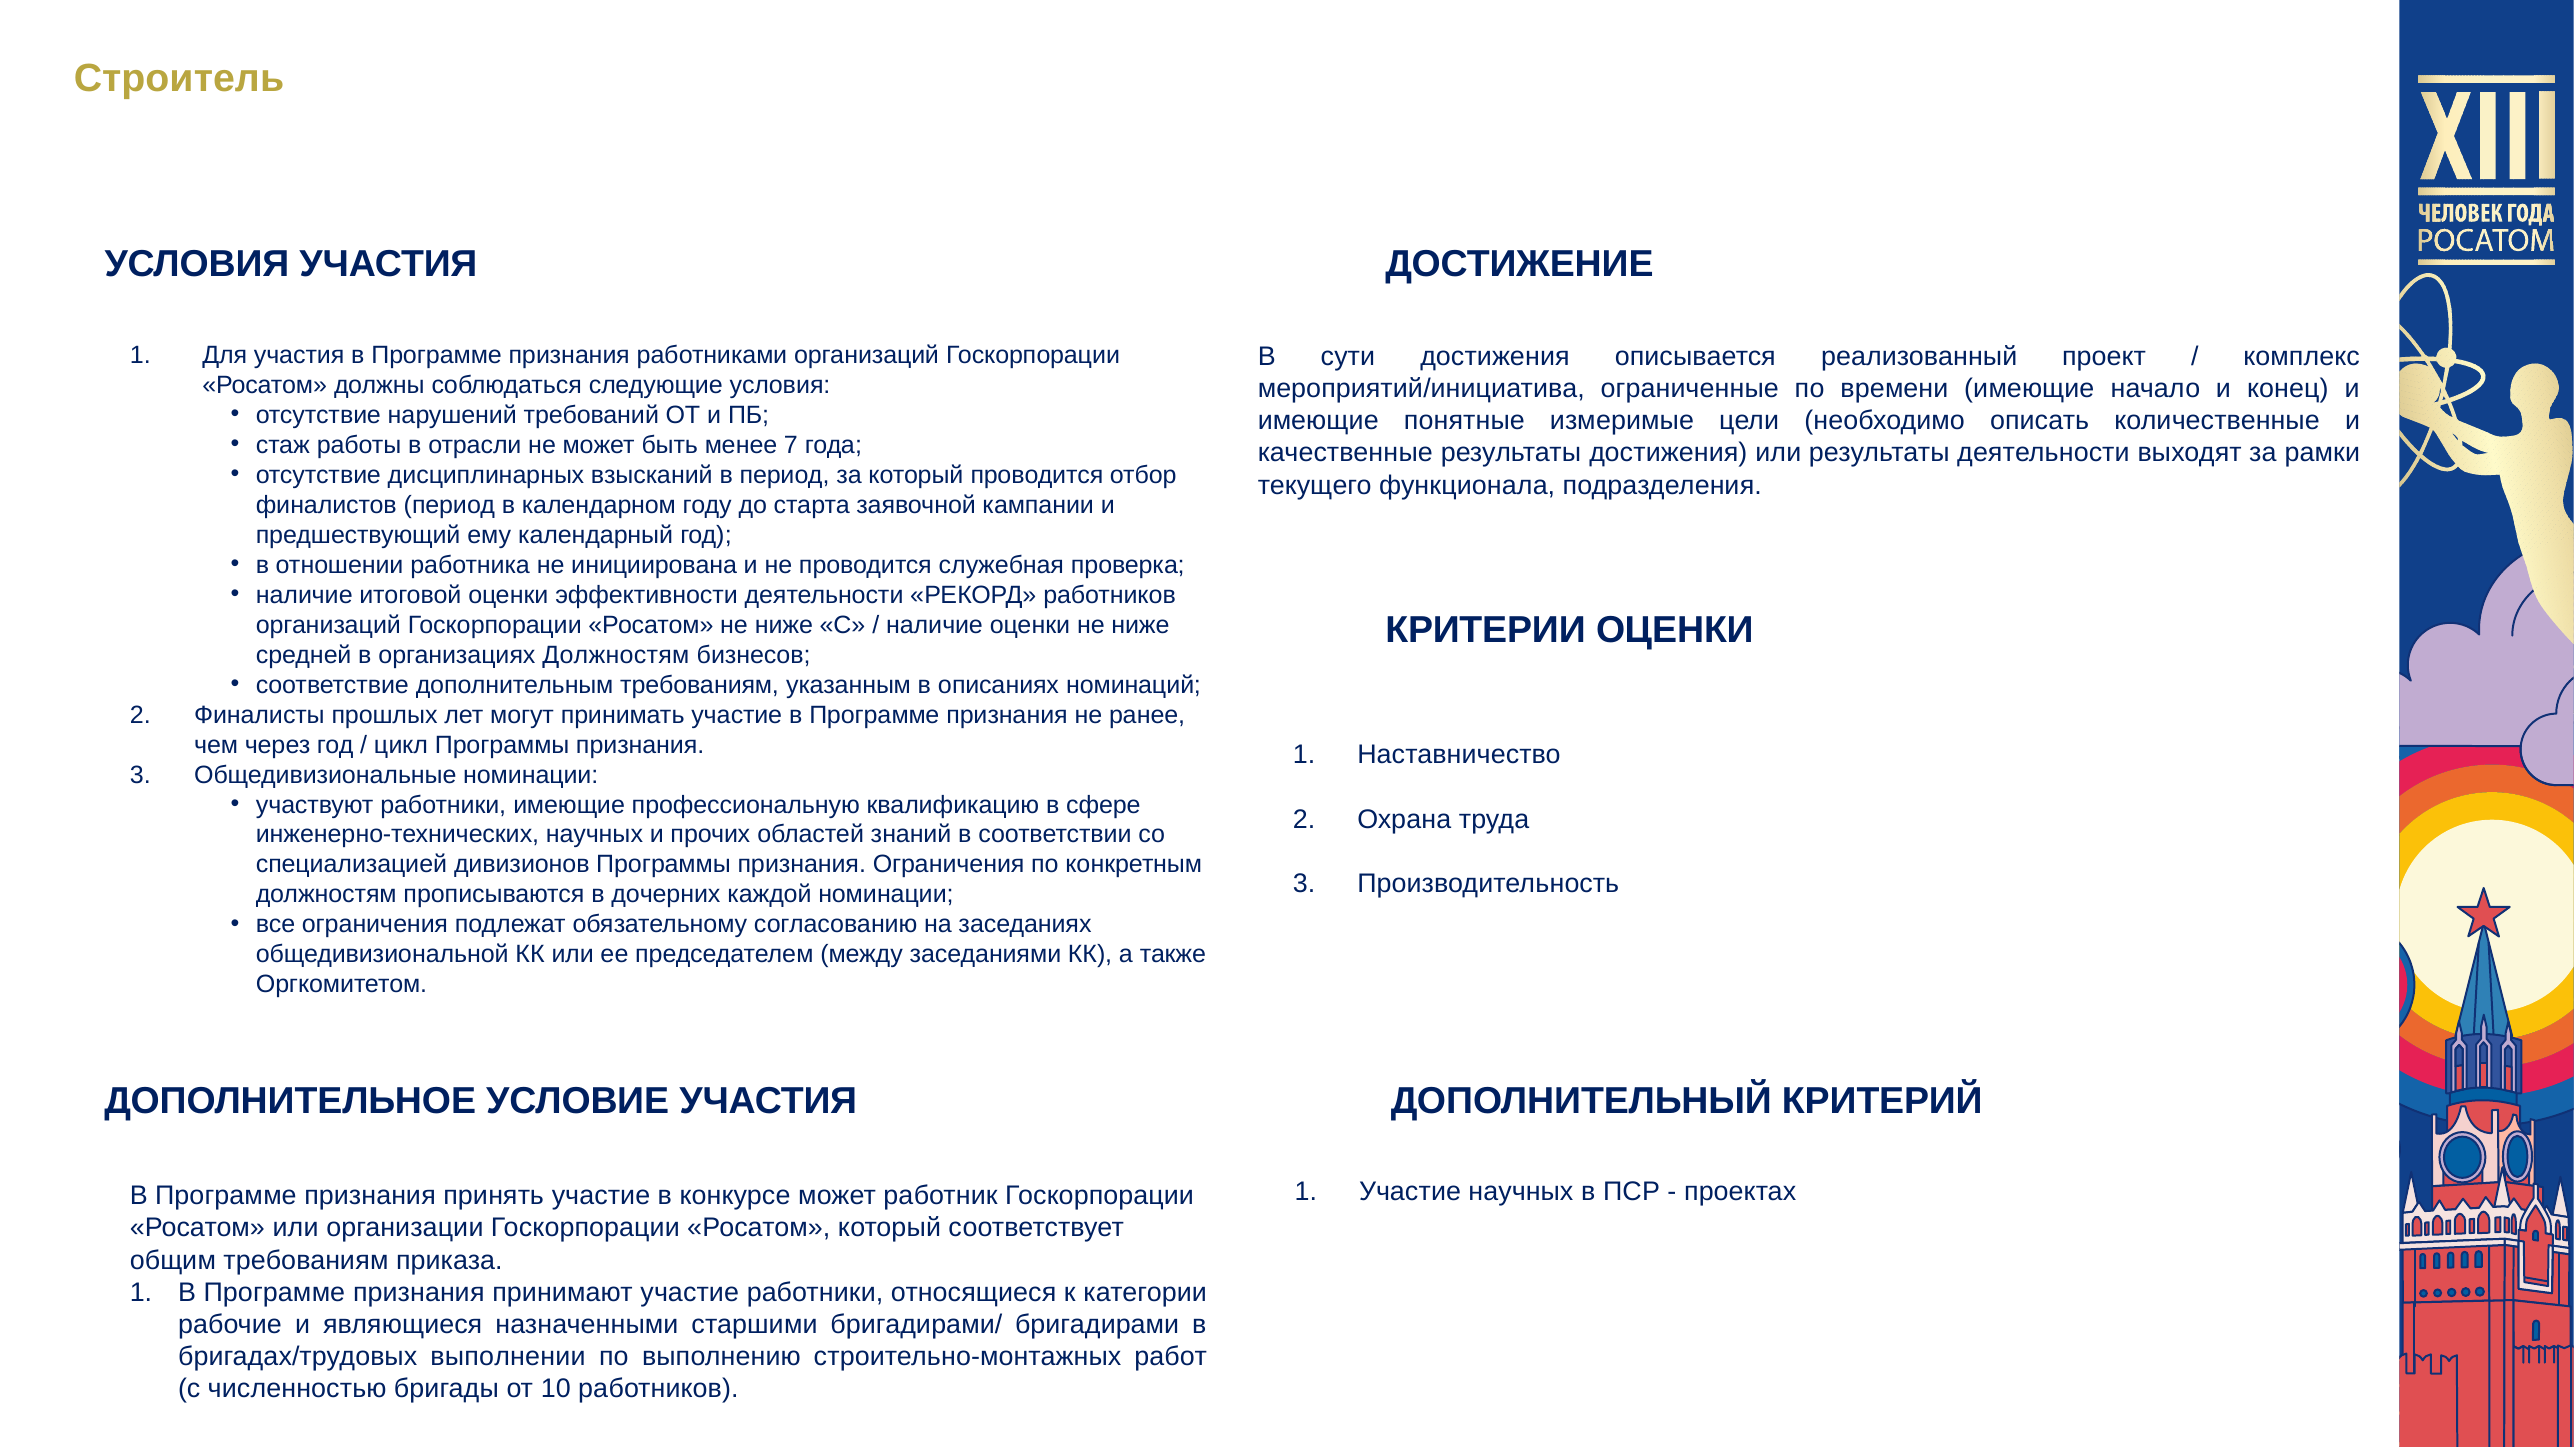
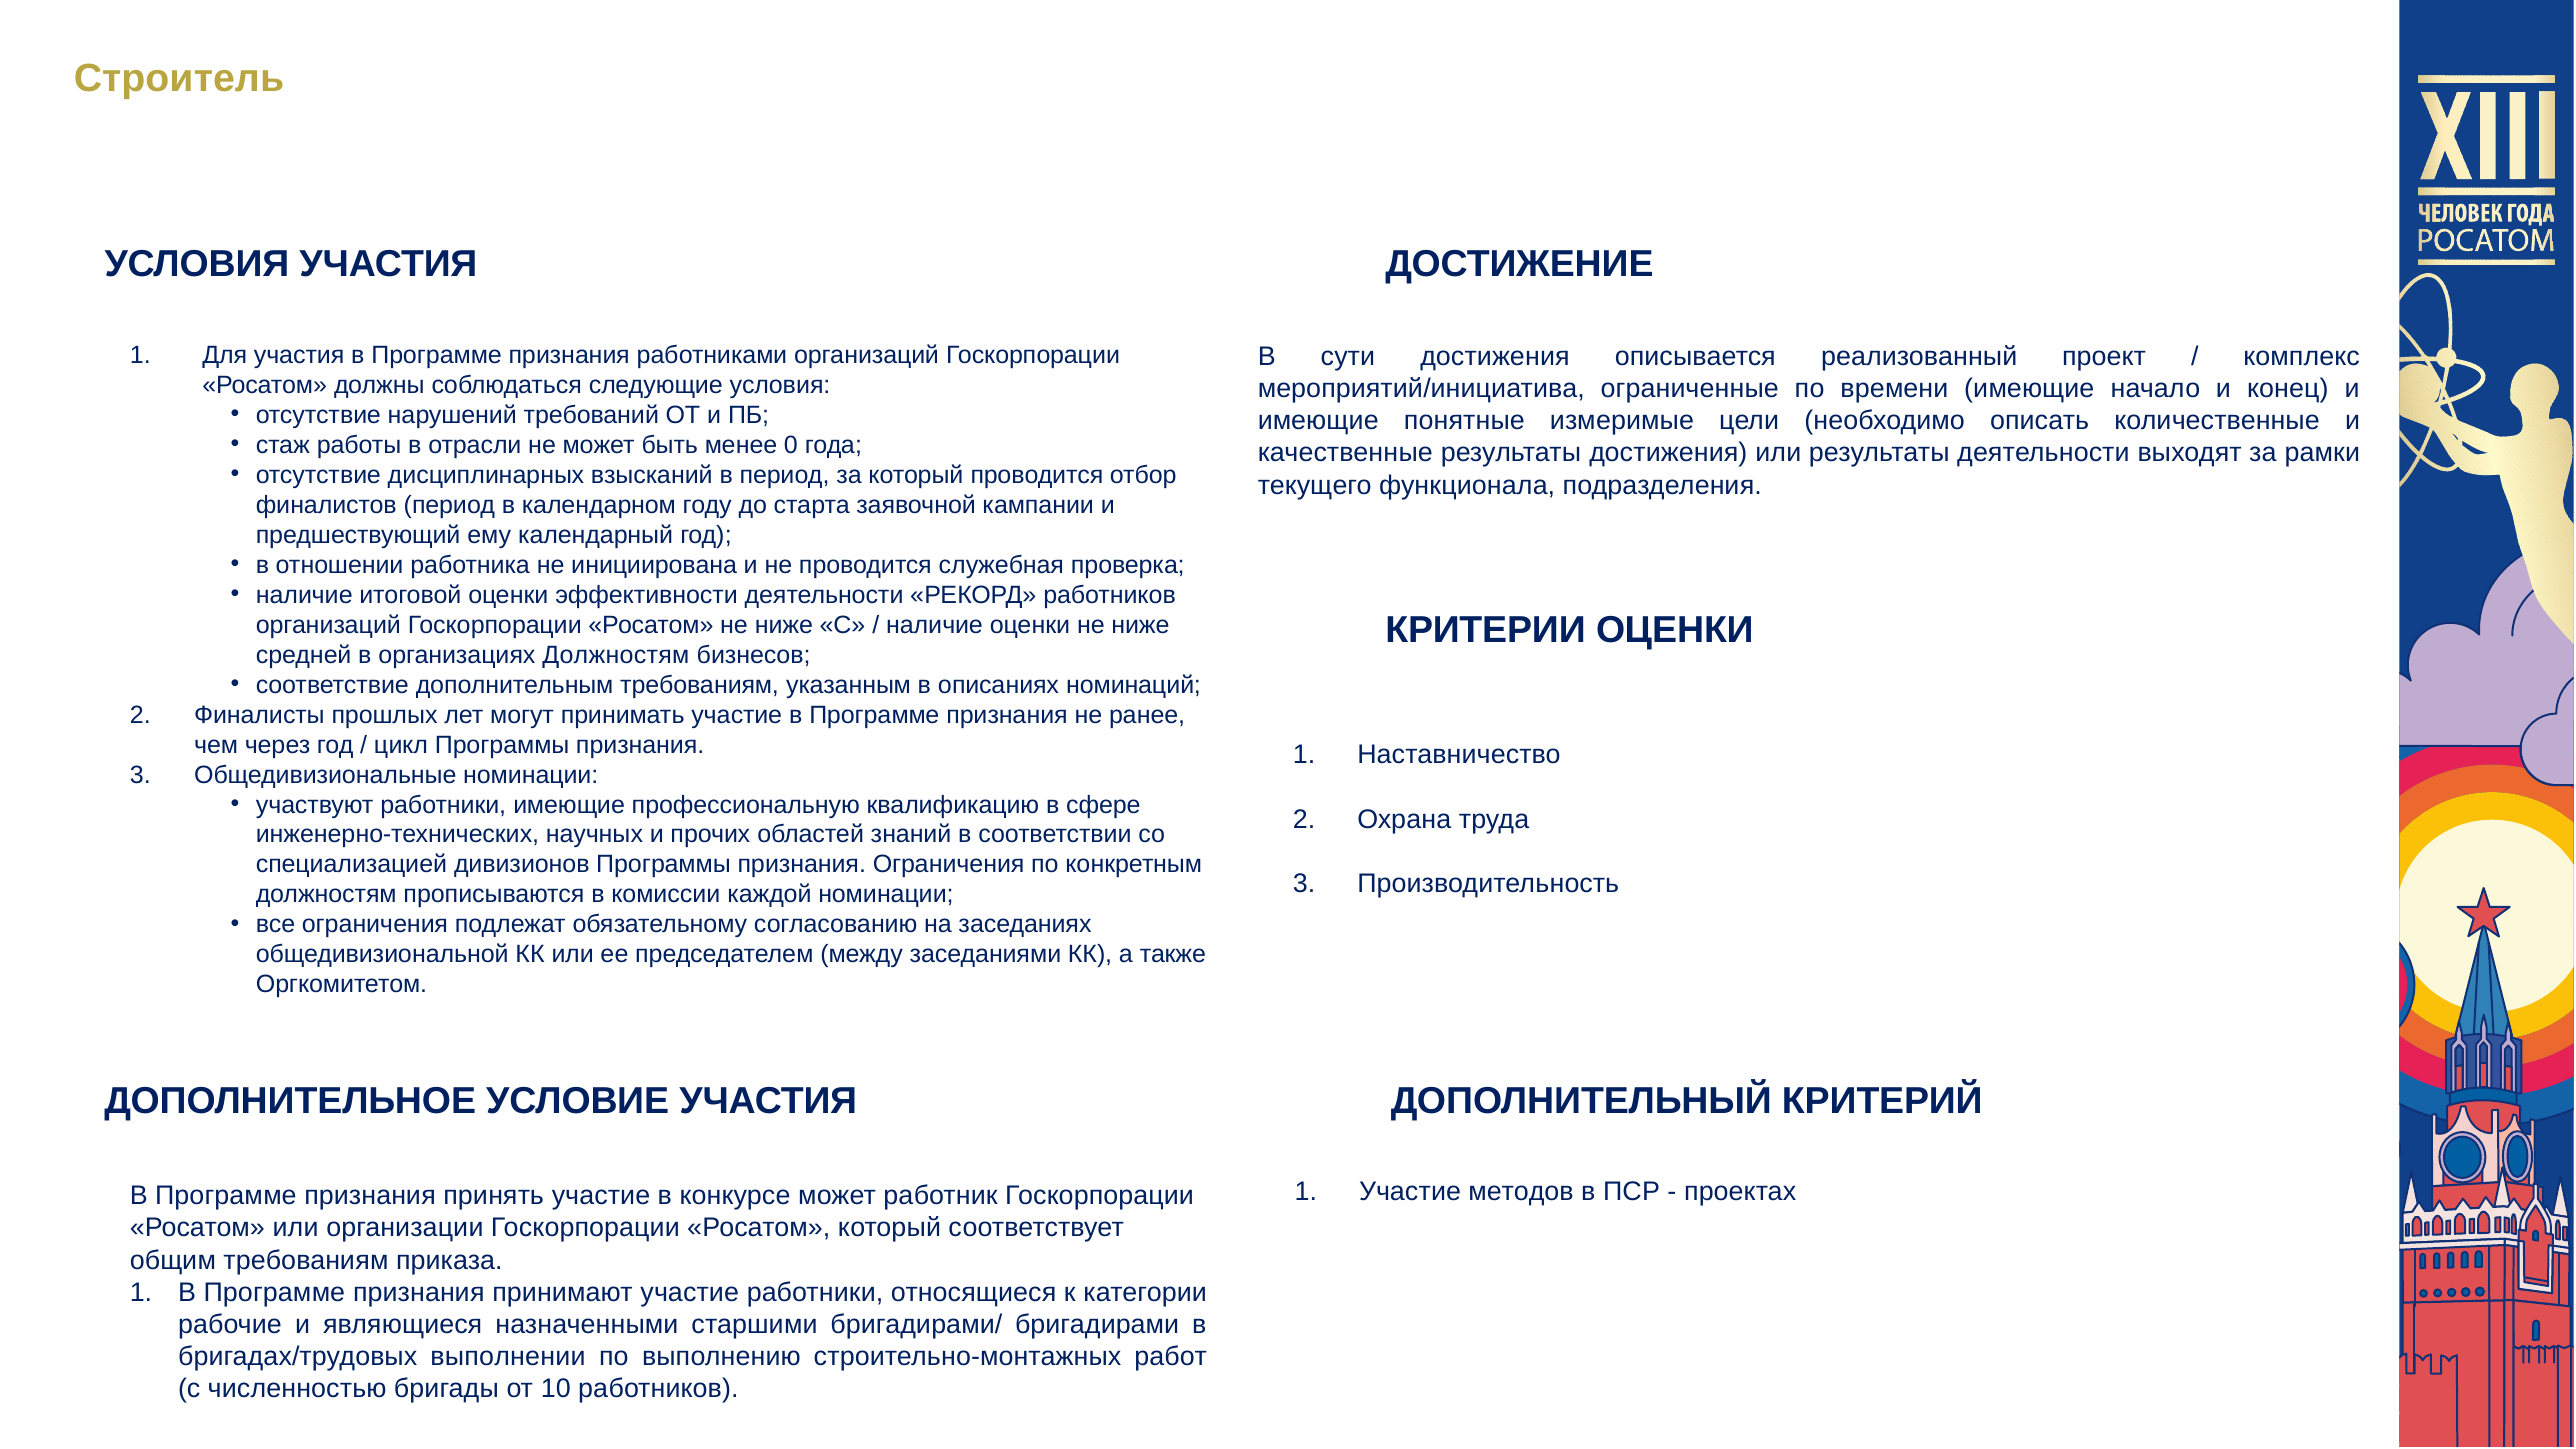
7: 7 -> 0
дочерних: дочерних -> комиссии
Участие научных: научных -> методов
